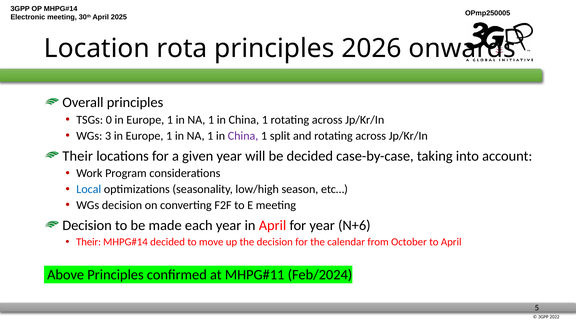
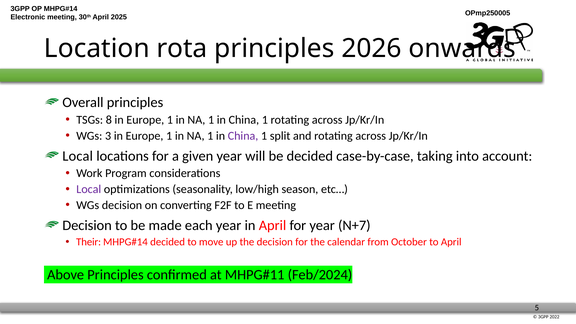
0: 0 -> 8
Their at (78, 156): Their -> Local
Local at (89, 189) colour: blue -> purple
N+6: N+6 -> N+7
